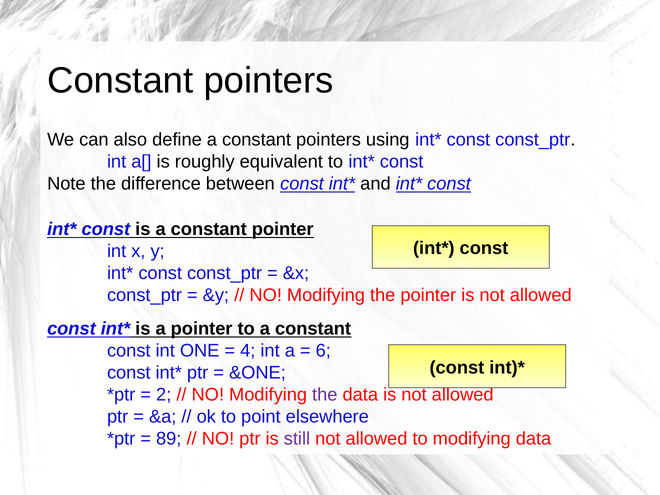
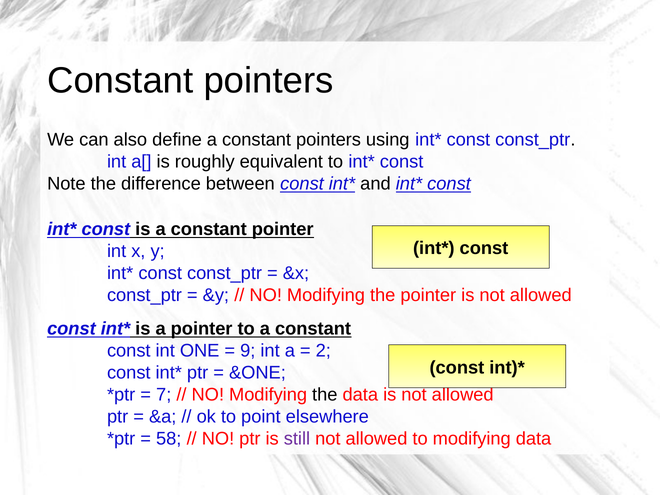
4: 4 -> 9
6: 6 -> 2
2: 2 -> 7
the at (325, 395) colour: purple -> black
89: 89 -> 58
